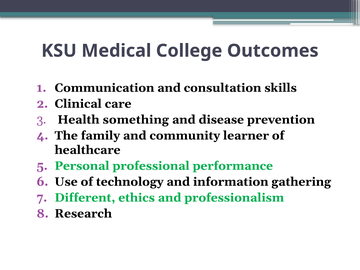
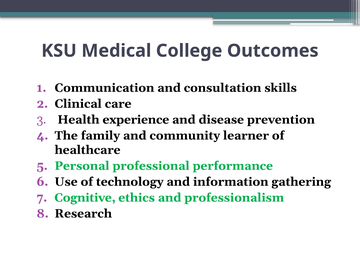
something: something -> experience
Different: Different -> Cognitive
